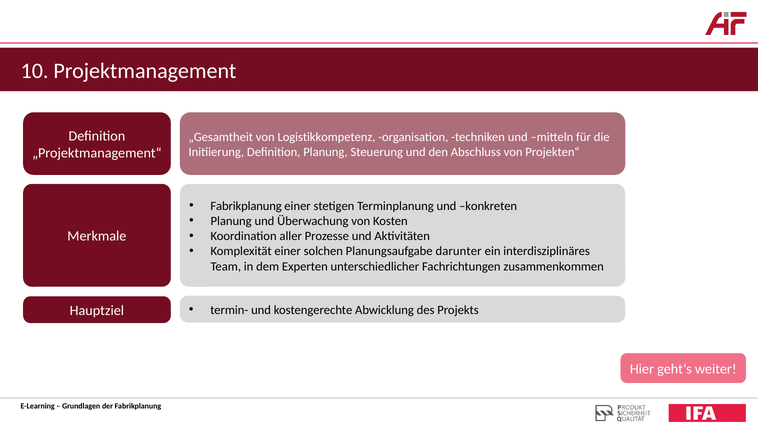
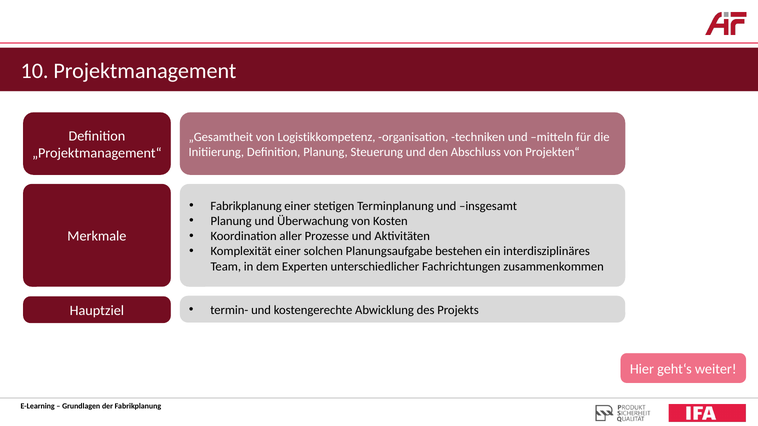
konkreten: konkreten -> insgesamt
darunter: darunter -> bestehen
